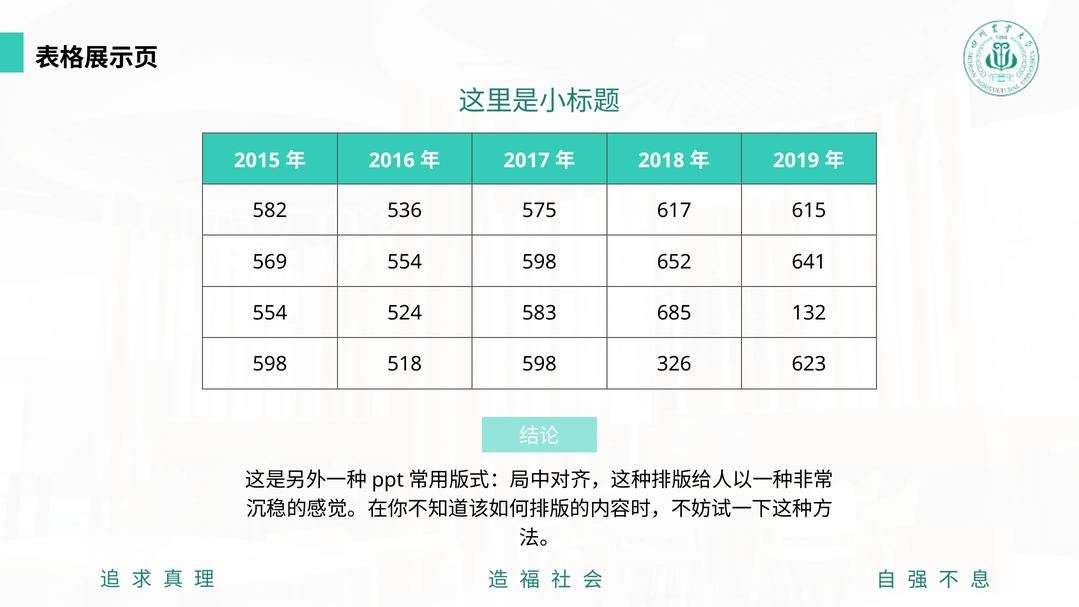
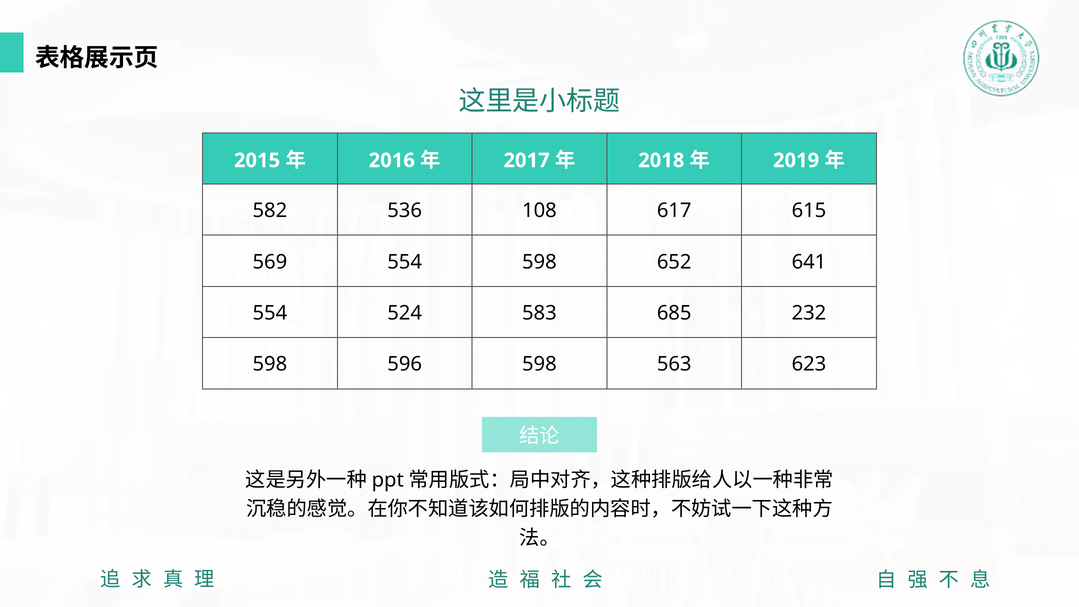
575: 575 -> 108
132: 132 -> 232
518: 518 -> 596
326: 326 -> 563
